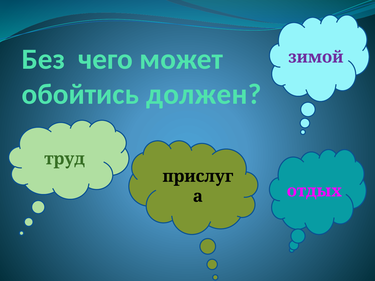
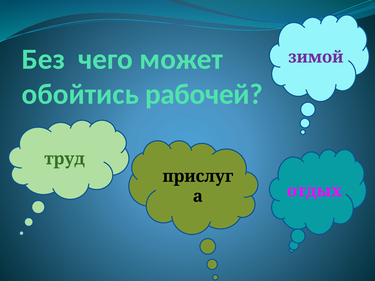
должен: должен -> рабочей
